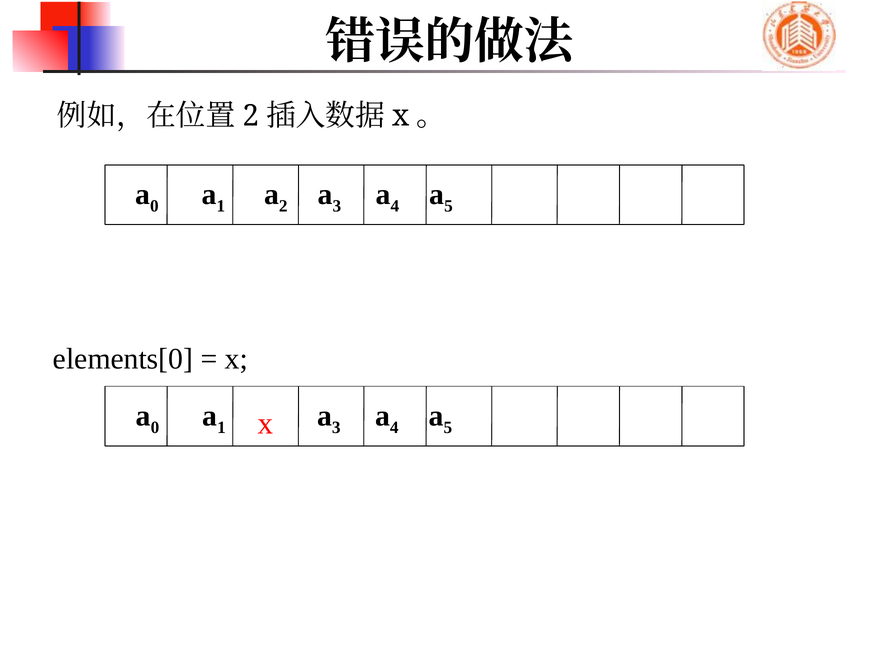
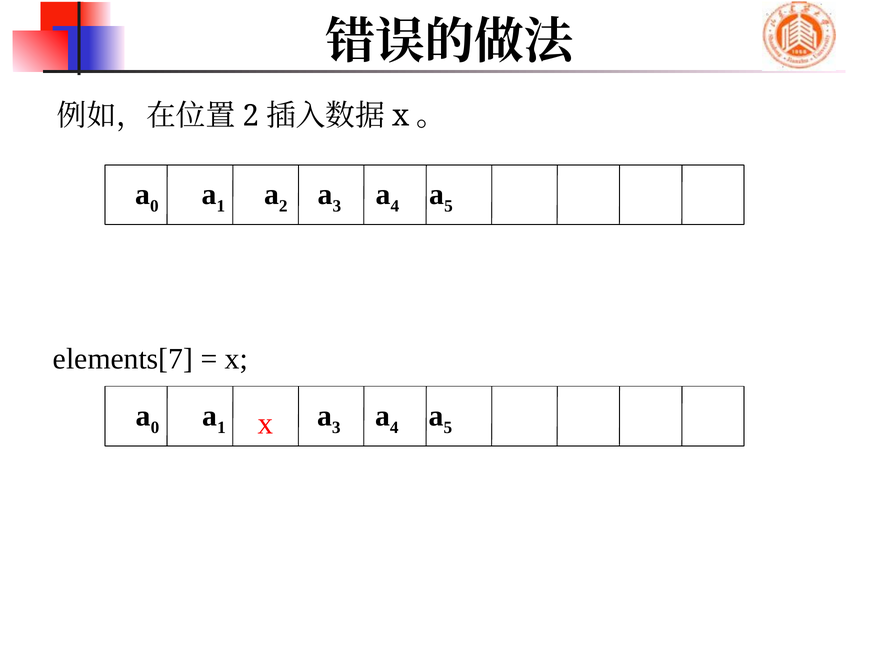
elements[0: elements[0 -> elements[7
